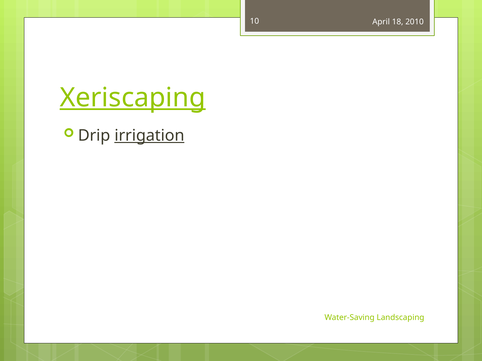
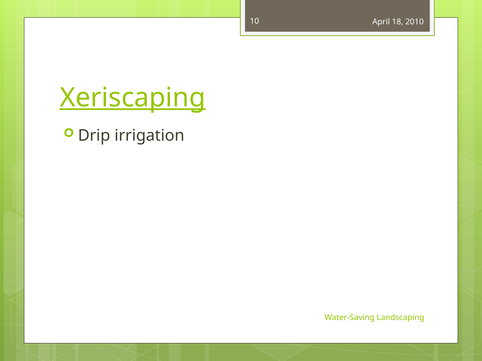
irrigation underline: present -> none
